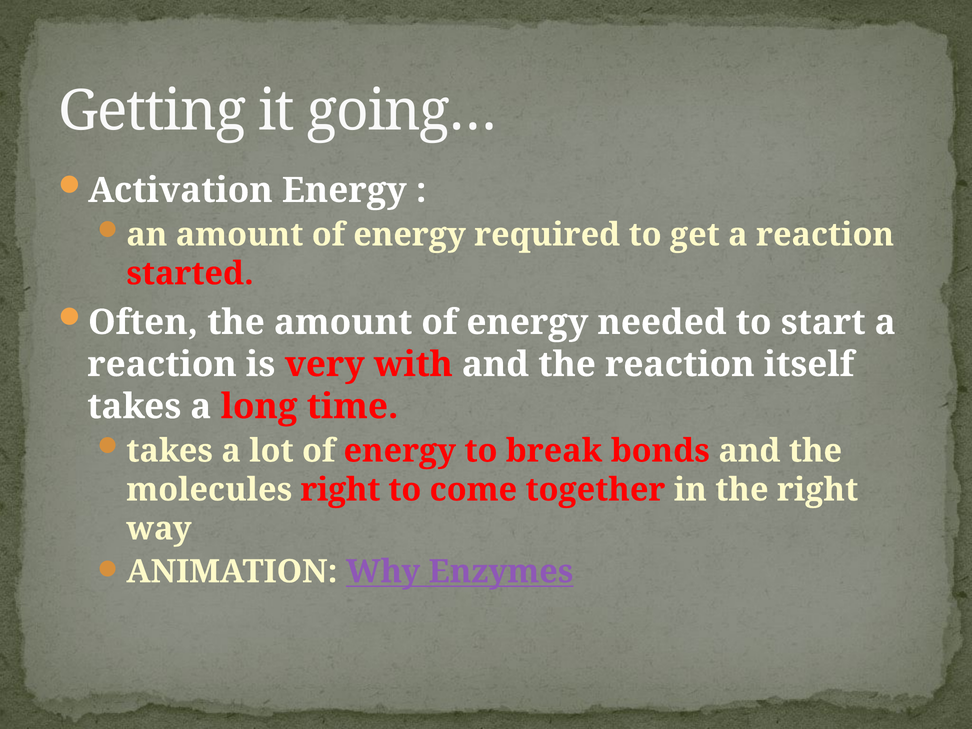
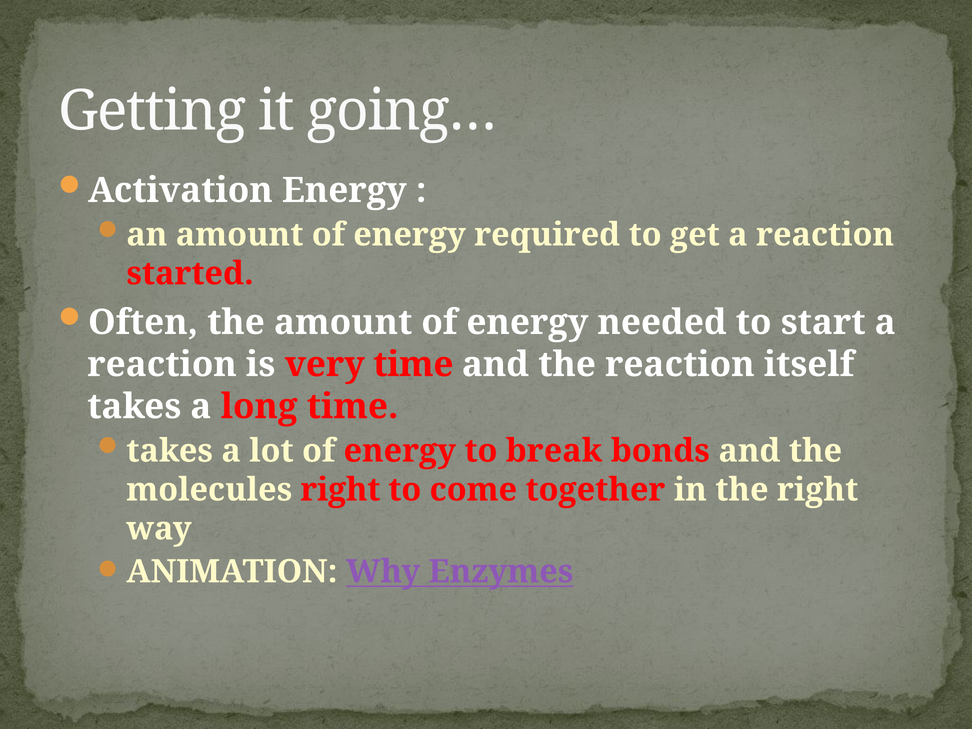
very with: with -> time
